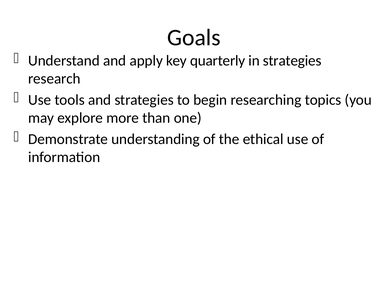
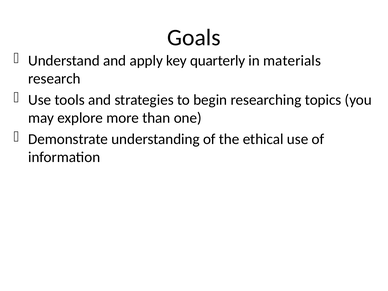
in strategies: strategies -> materials
